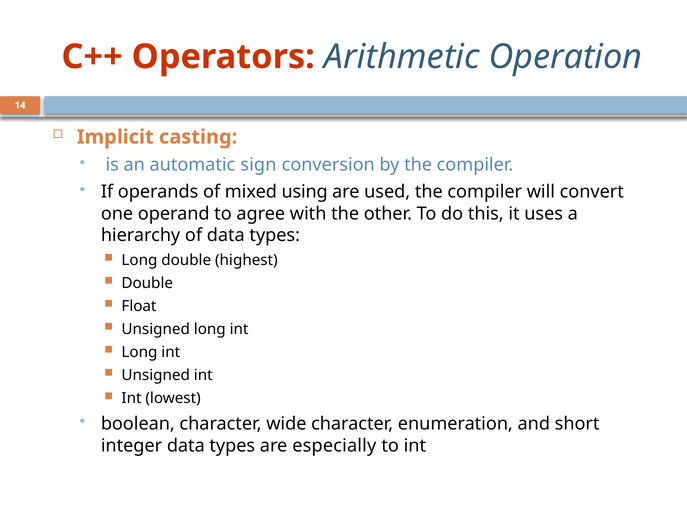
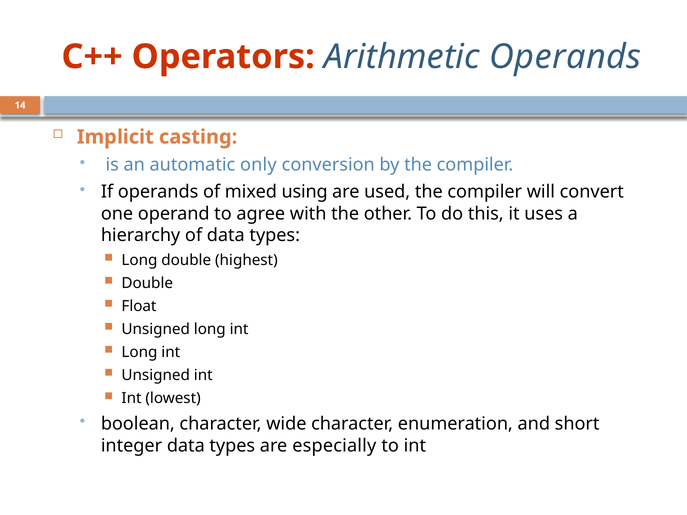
Arithmetic Operation: Operation -> Operands
sign: sign -> only
